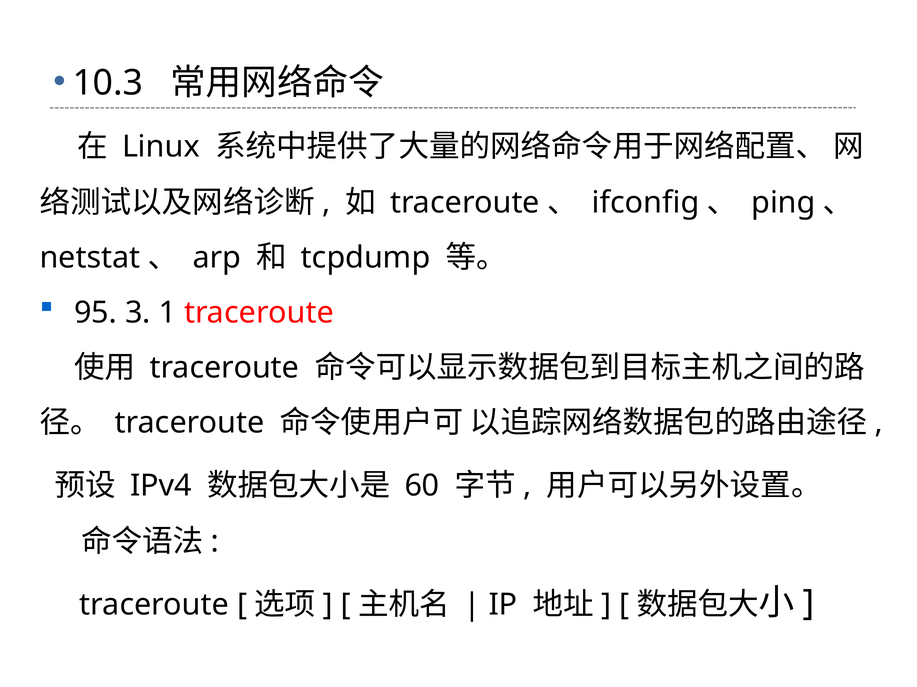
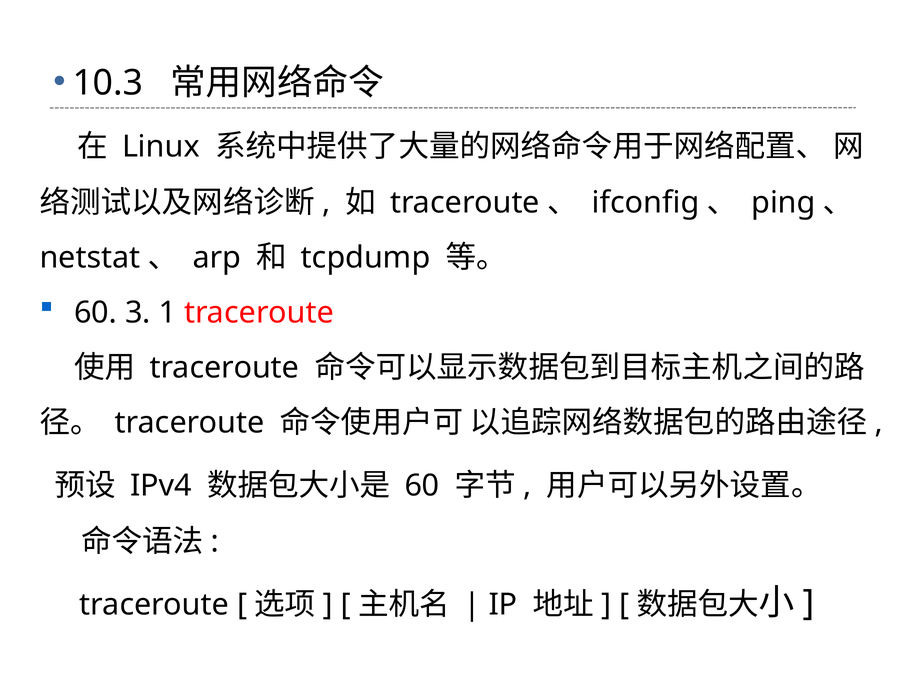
95 at (96, 313): 95 -> 60
